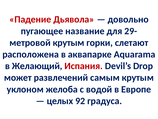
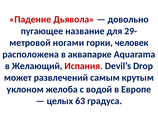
крутым at (69, 43): крутым -> ногами
слетают: слетают -> человек
92: 92 -> 63
